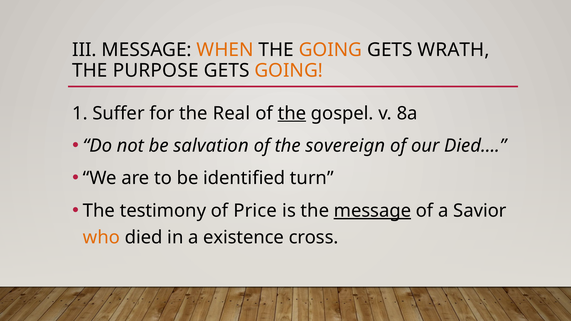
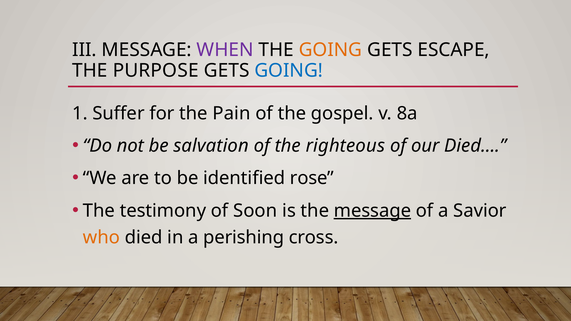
WHEN colour: orange -> purple
WRATH: WRATH -> ESCAPE
GOING at (289, 71) colour: orange -> blue
Real: Real -> Pain
the at (292, 113) underline: present -> none
sovereign: sovereign -> righteous
turn: turn -> rose
Price: Price -> Soon
existence: existence -> perishing
